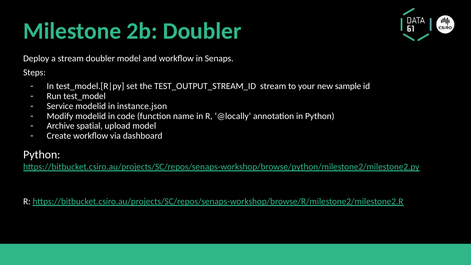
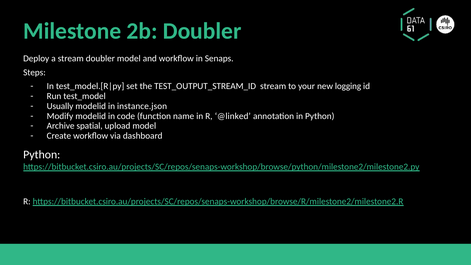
sample: sample -> logging
Service: Service -> Usually
@locally: @locally -> @linked
